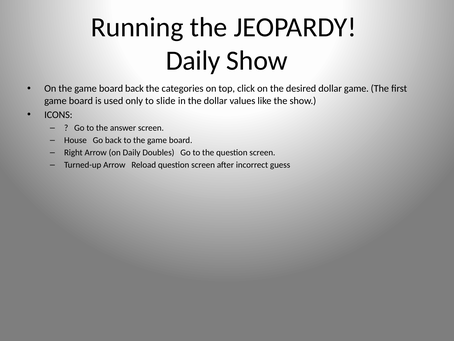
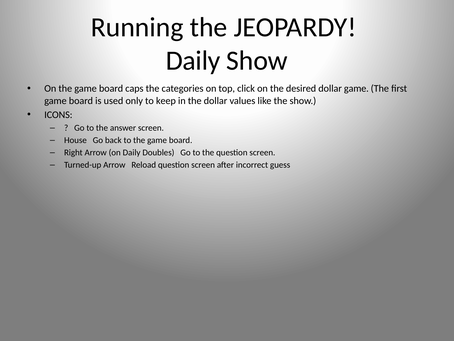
board back: back -> caps
slide: slide -> keep
